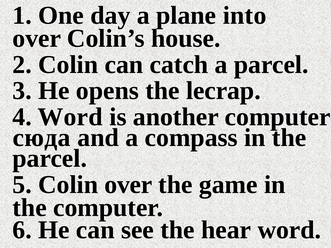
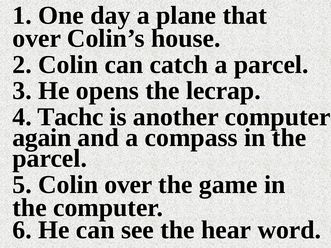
into: into -> that
4 Word: Word -> Tachc
сюда: сюда -> again
